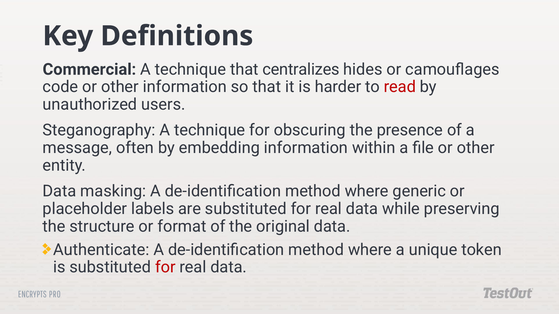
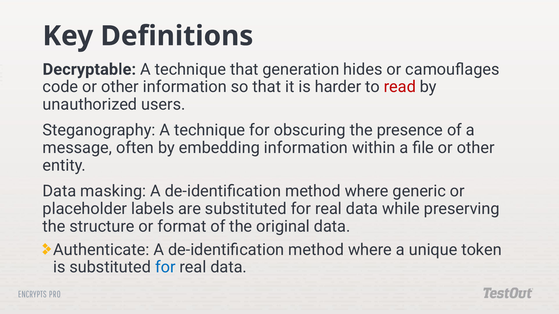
Commercial: Commercial -> Decryptable
centralizes: centralizes -> generation
for at (165, 268) colour: red -> blue
